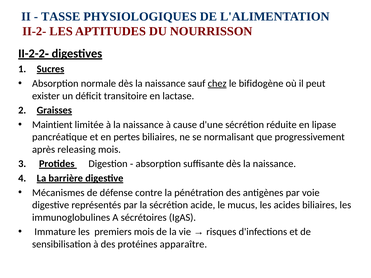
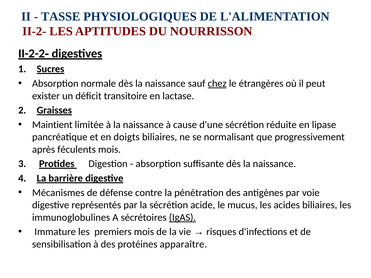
bifidogène: bifidogène -> étrangères
pertes: pertes -> doigts
releasing: releasing -> féculents
IgAS underline: none -> present
